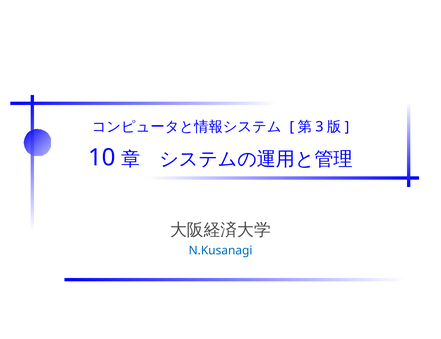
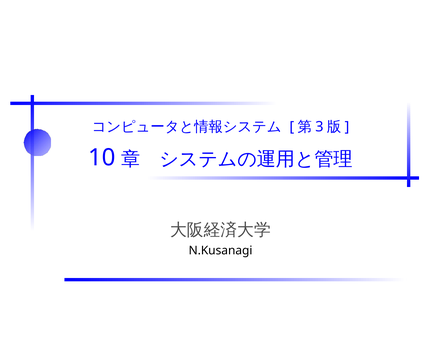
N.Kusanagi colour: blue -> black
